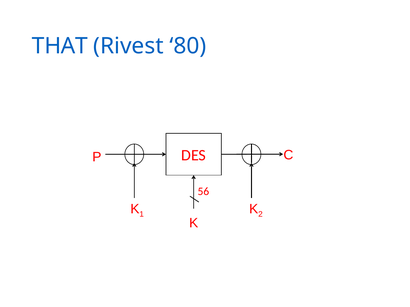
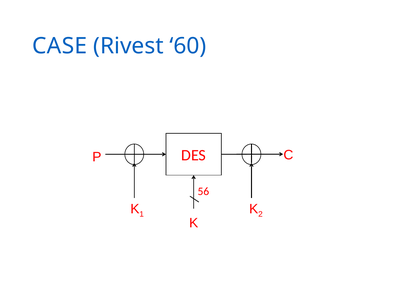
THAT: THAT -> CASE
80: 80 -> 60
